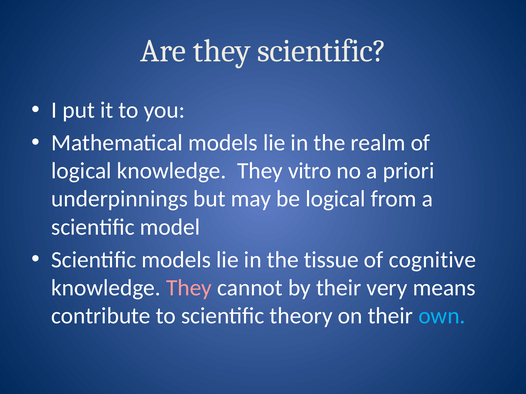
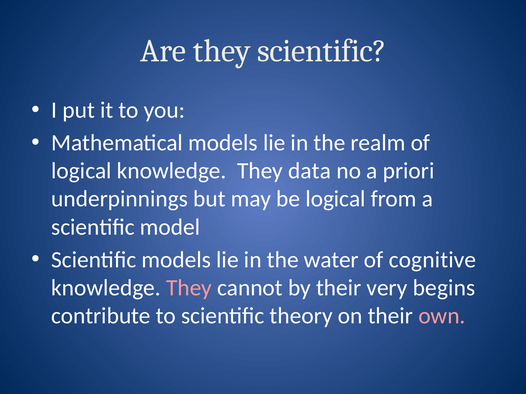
vitro: vitro -> data
tissue: tissue -> water
means: means -> begins
own colour: light blue -> pink
